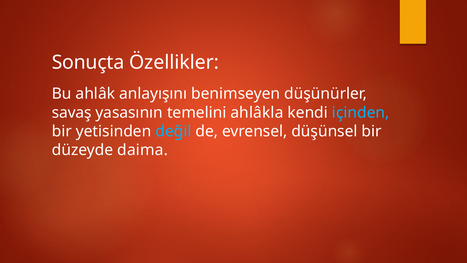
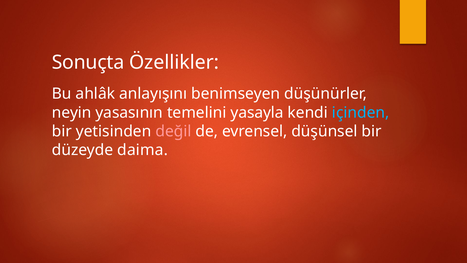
savaş: savaş -> neyin
ahlâkla: ahlâkla -> yasayla
değil colour: light blue -> pink
